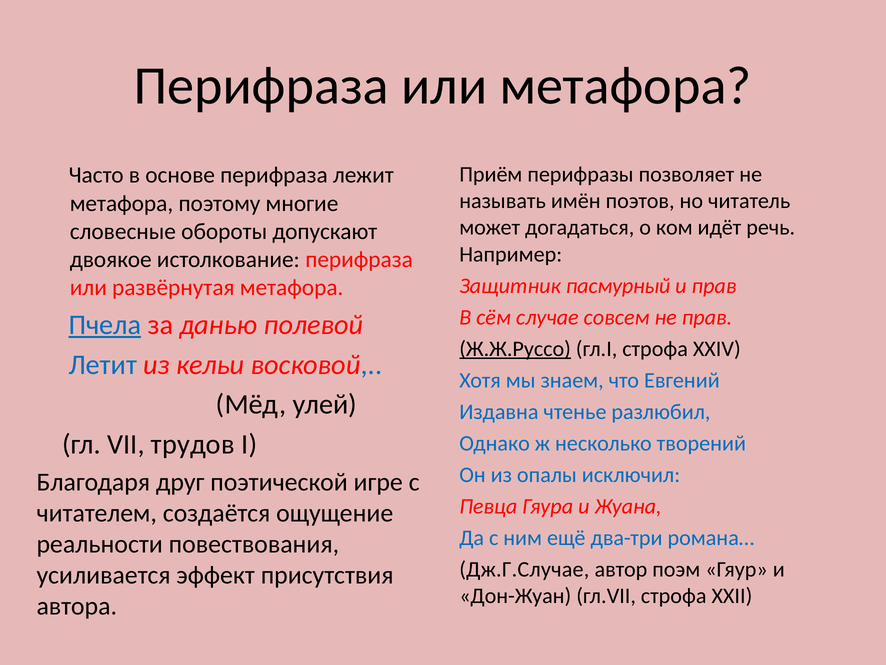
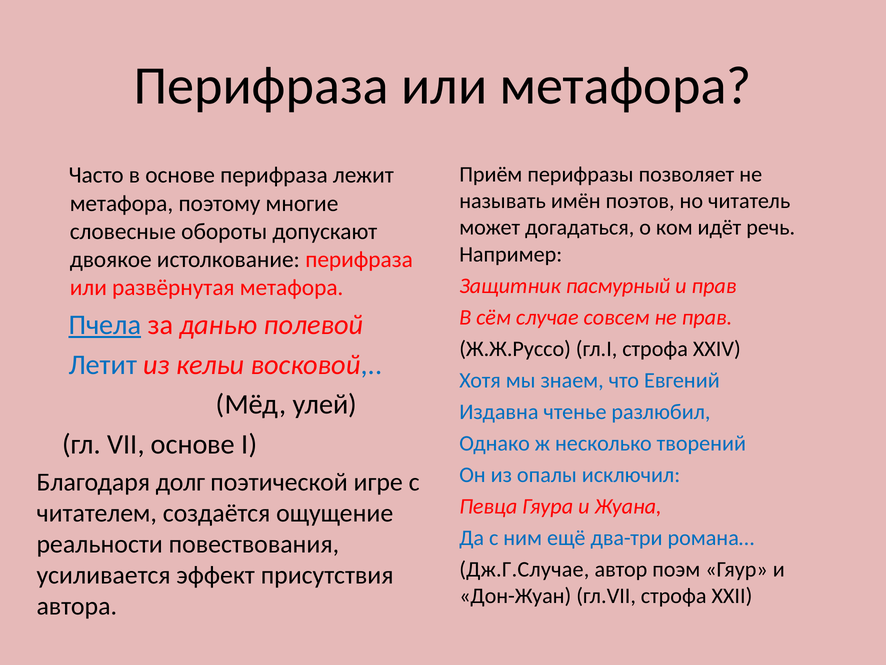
Ж.Ж.Руссо underline: present -> none
VII трудов: трудов -> основе
друг: друг -> долг
